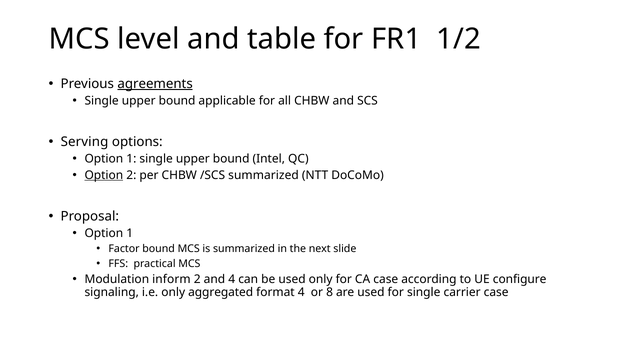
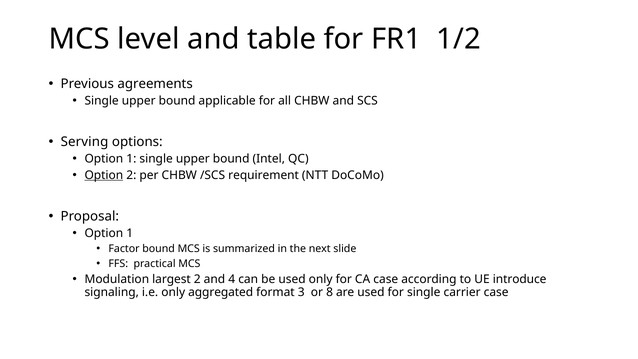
agreements underline: present -> none
/SCS summarized: summarized -> requirement
inform: inform -> largest
configure: configure -> introduce
format 4: 4 -> 3
